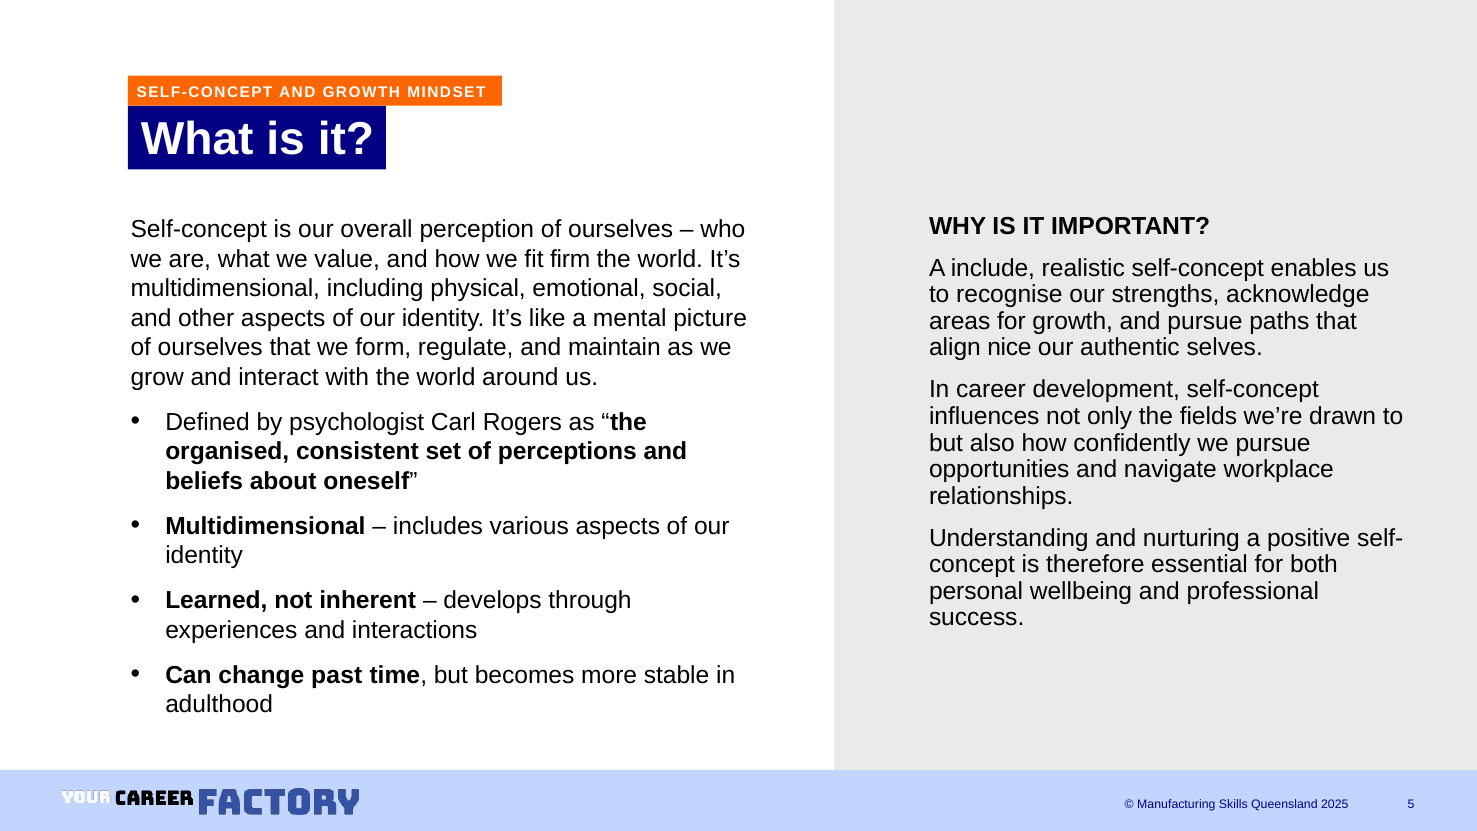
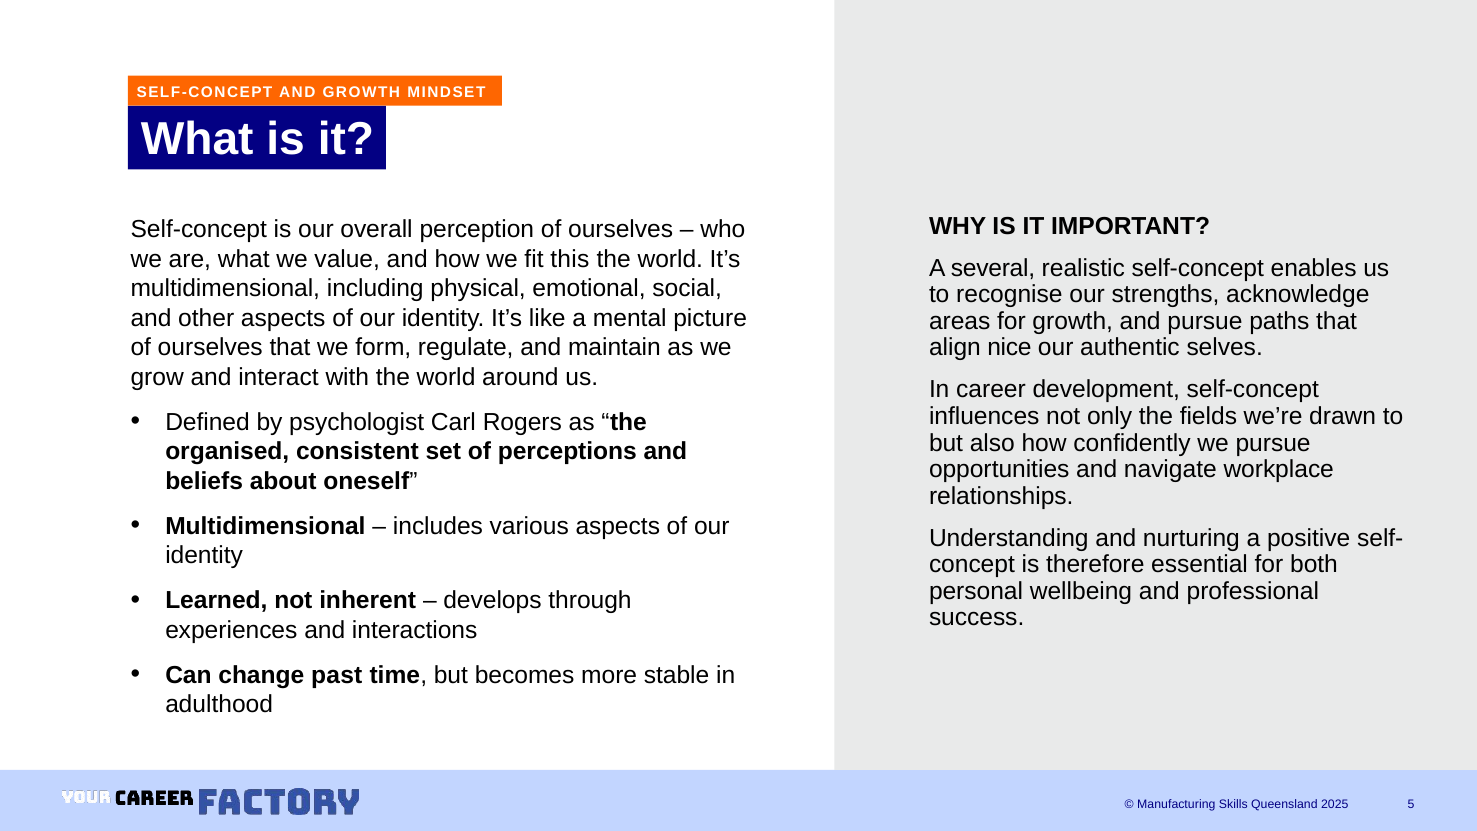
firm: firm -> this
include: include -> several
